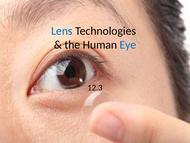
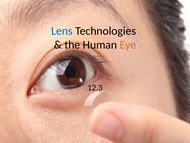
Eye colour: blue -> orange
